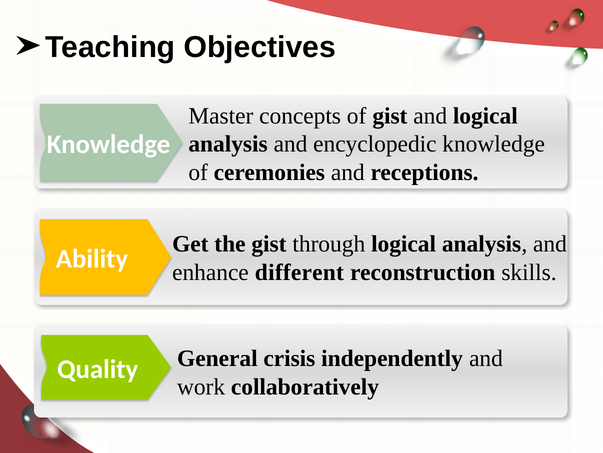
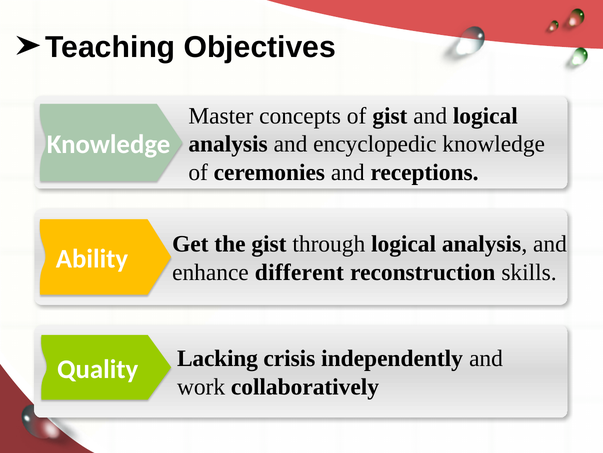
General: General -> Lacking
